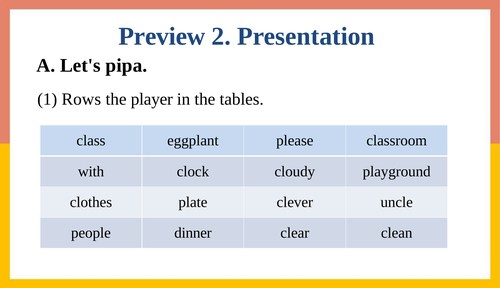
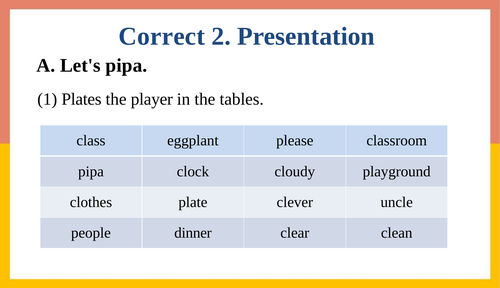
Preview: Preview -> Correct
Rows: Rows -> Plates
with at (91, 171): with -> pipa
